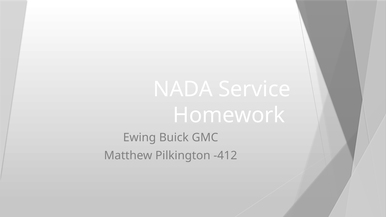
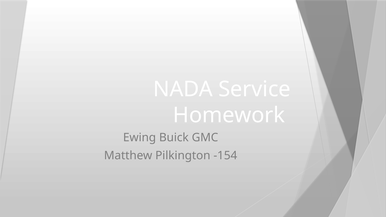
-412: -412 -> -154
